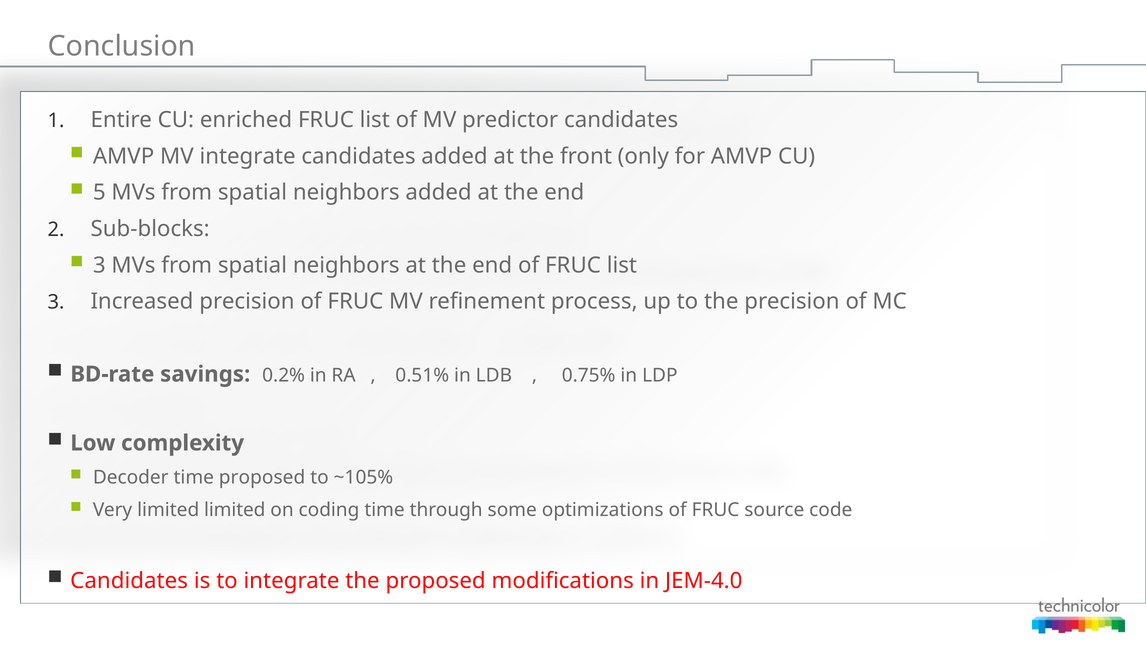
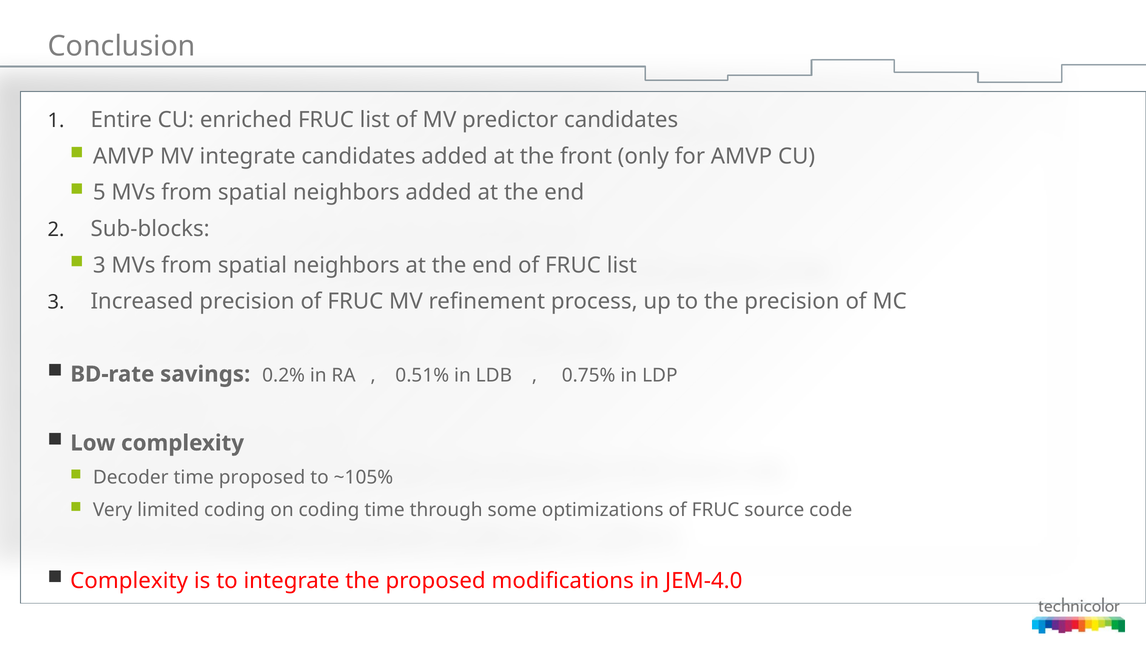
limited limited: limited -> coding
Candidates at (129, 580): Candidates -> Complexity
